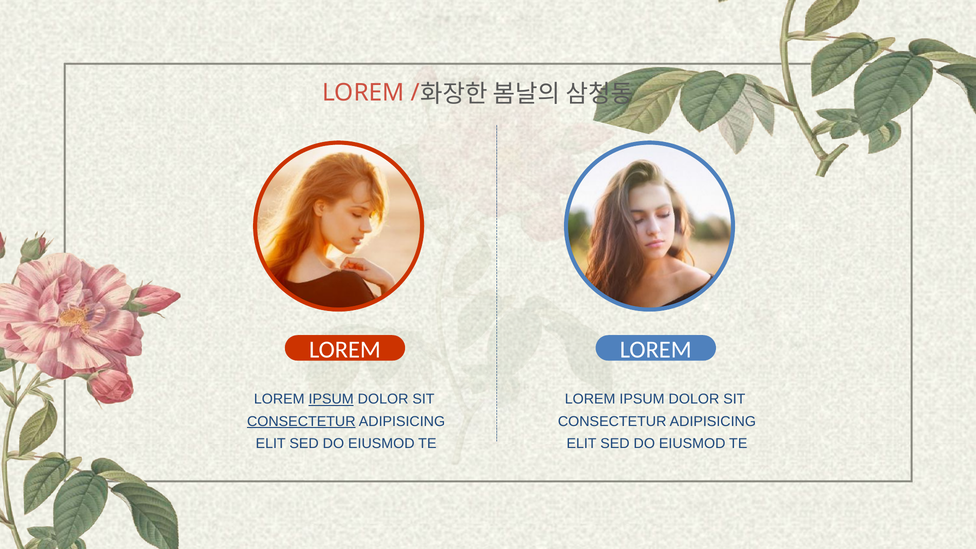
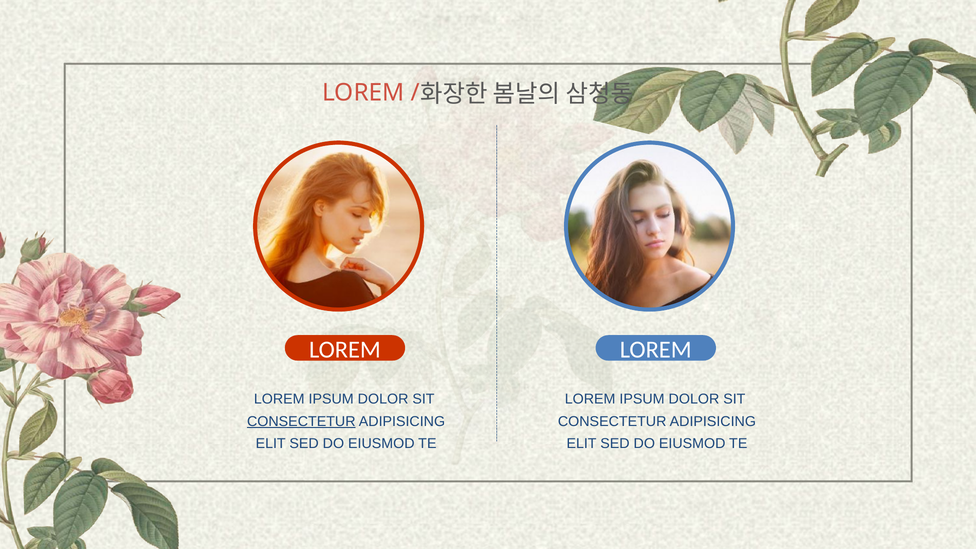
IPSUM at (331, 399) underline: present -> none
